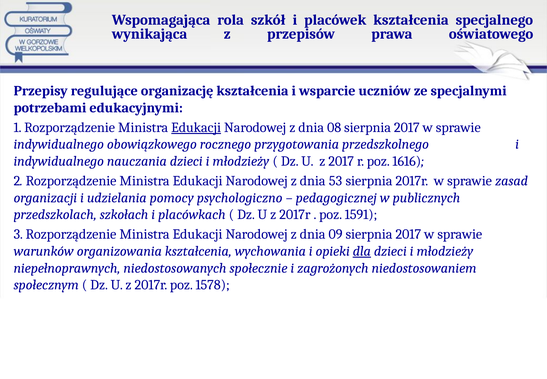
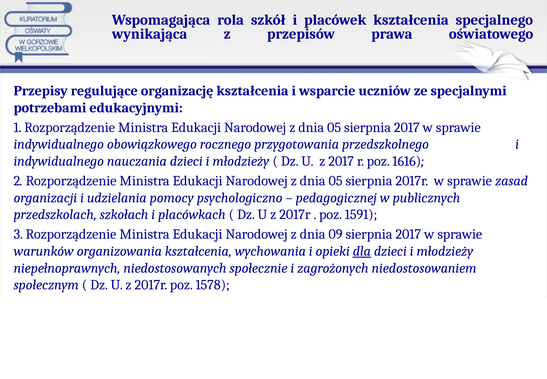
Edukacji at (196, 127) underline: present -> none
08 at (334, 127): 08 -> 05
53 at (335, 181): 53 -> 05
